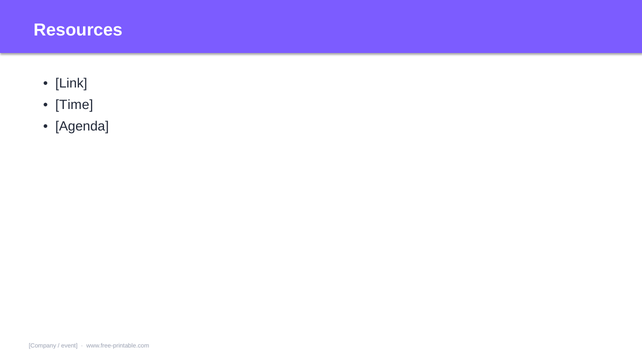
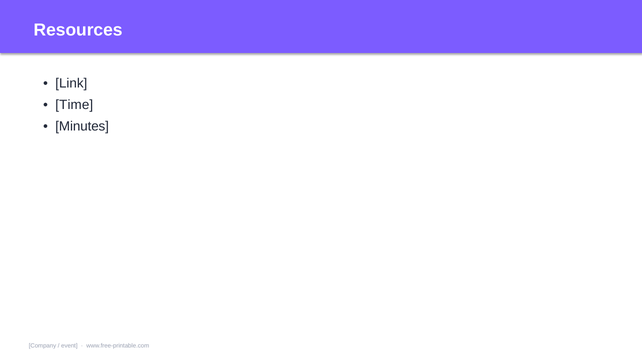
Agenda: Agenda -> Minutes
